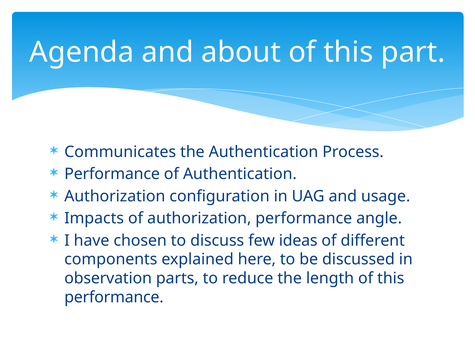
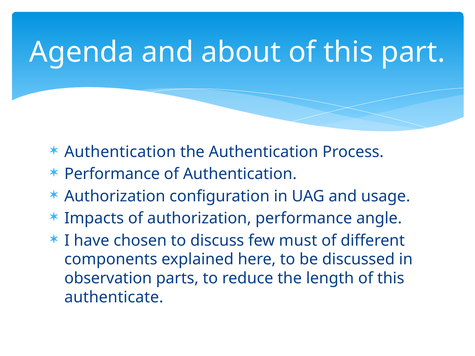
Communicates at (120, 152): Communicates -> Authentication
ideas: ideas -> must
performance at (114, 298): performance -> authenticate
